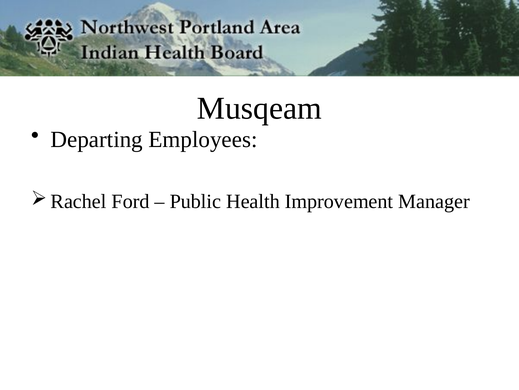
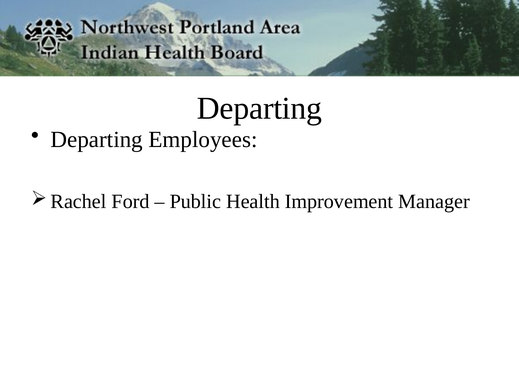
Musqeam at (259, 108): Musqeam -> Departing
